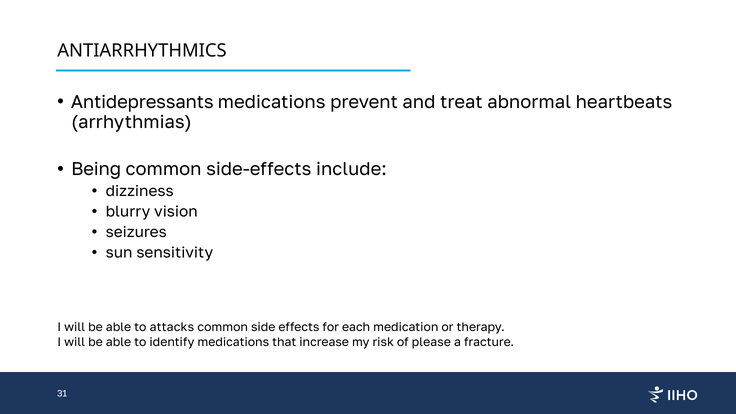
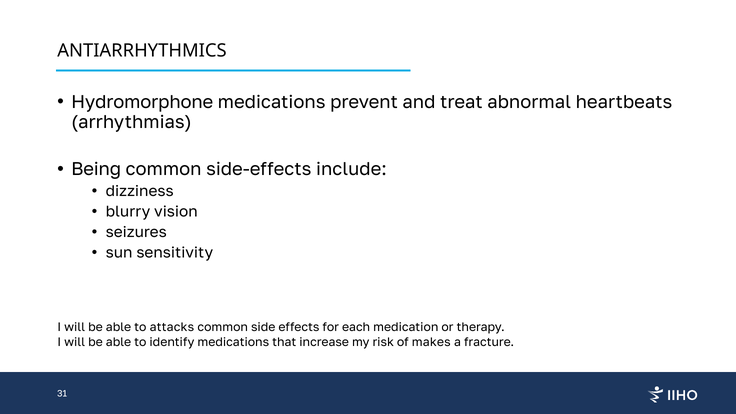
Antidepressants: Antidepressants -> Hydromorphone
please: please -> makes
